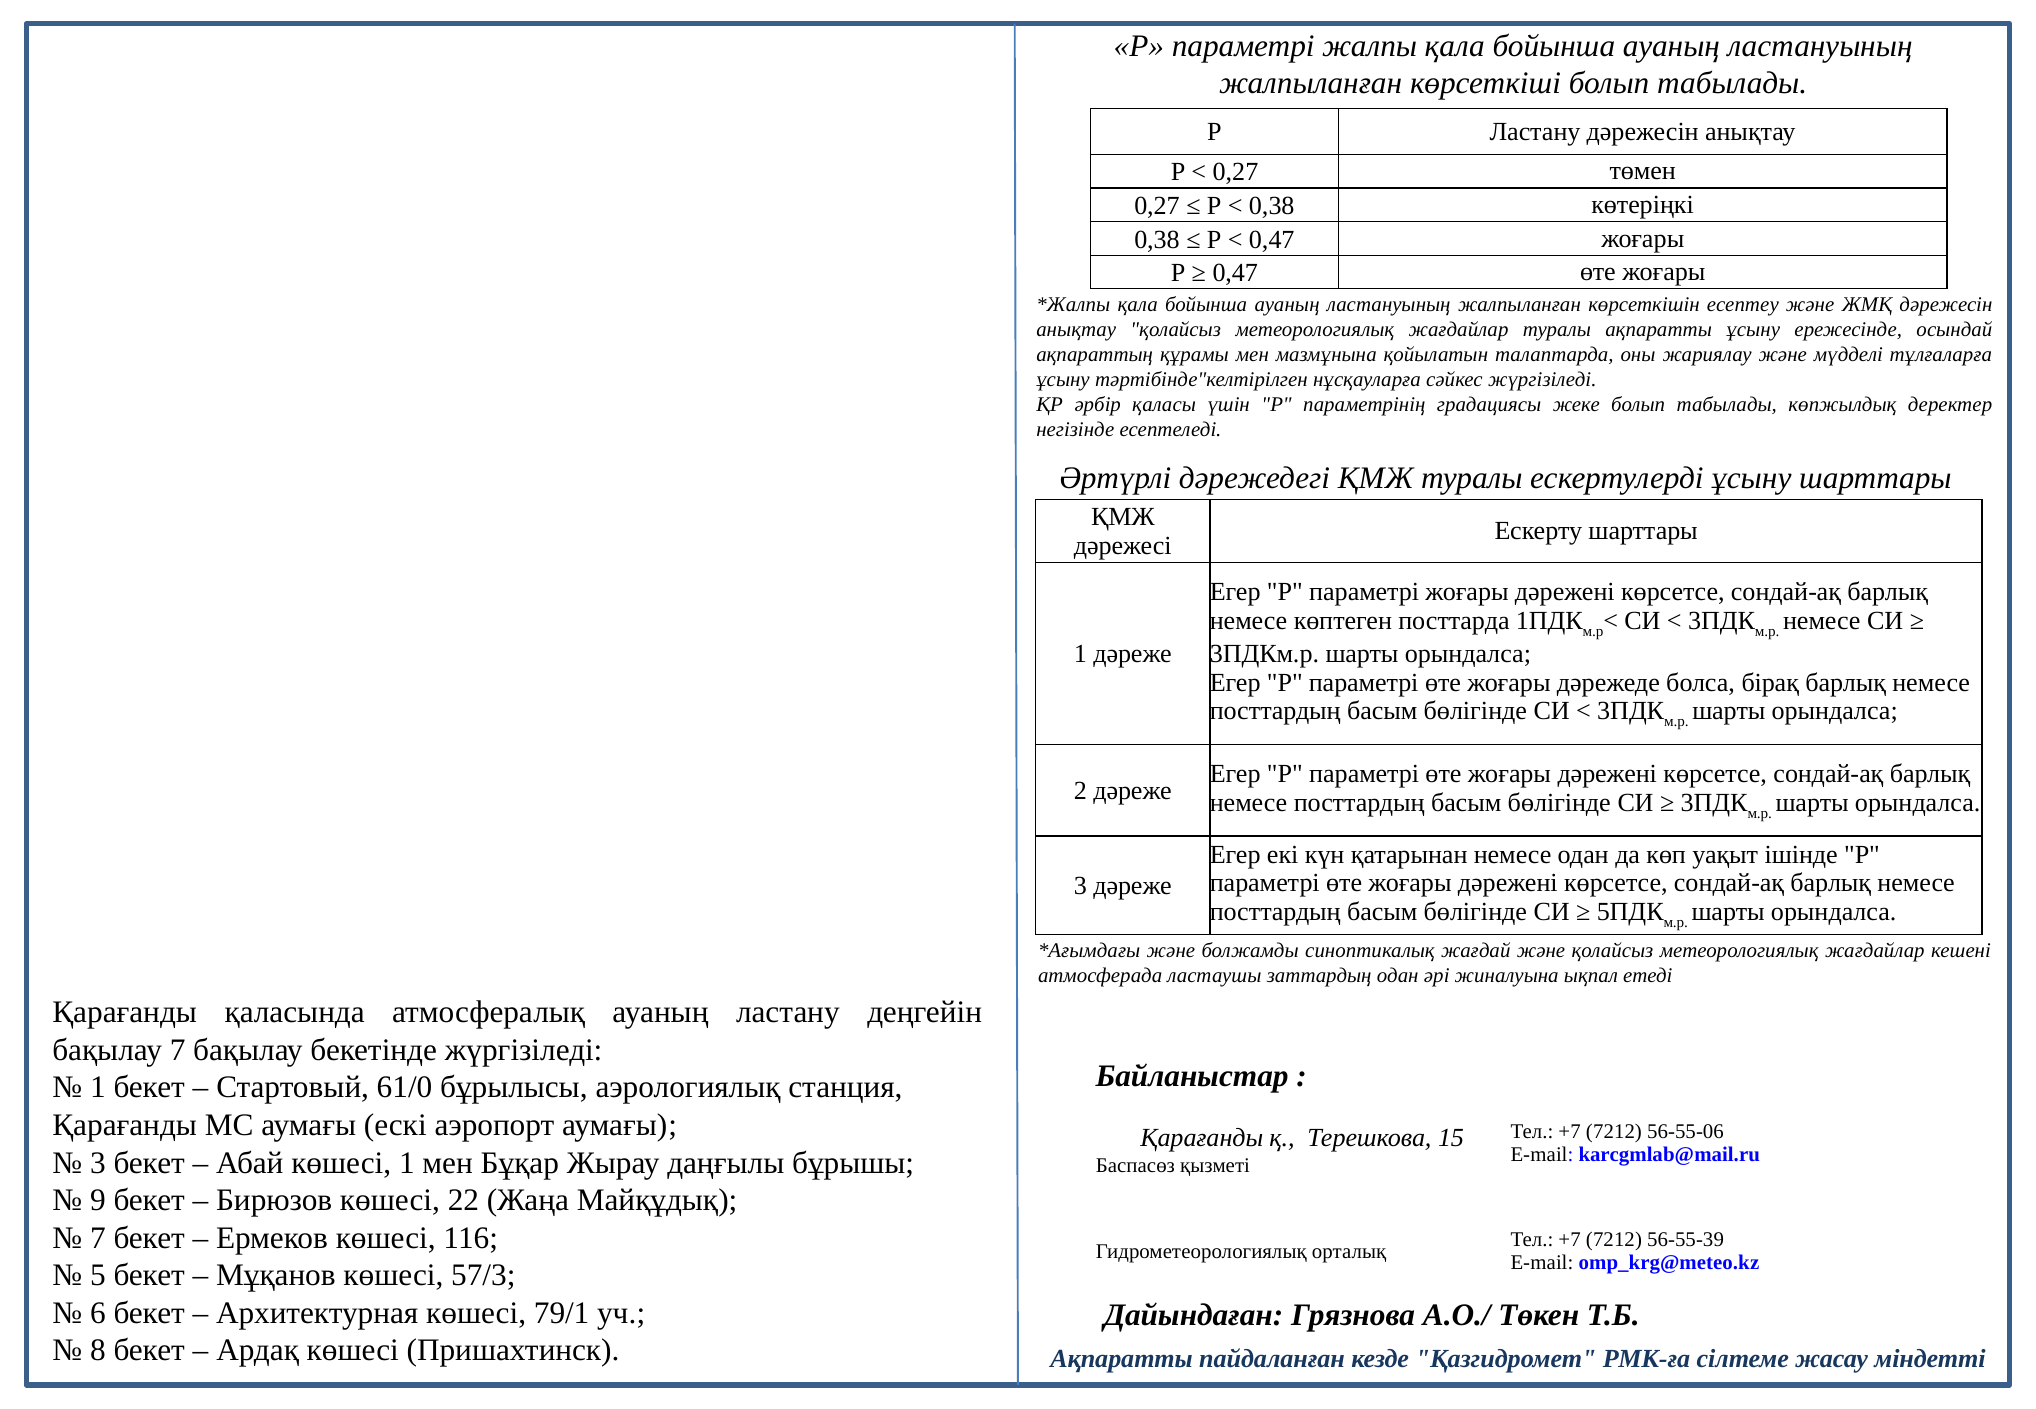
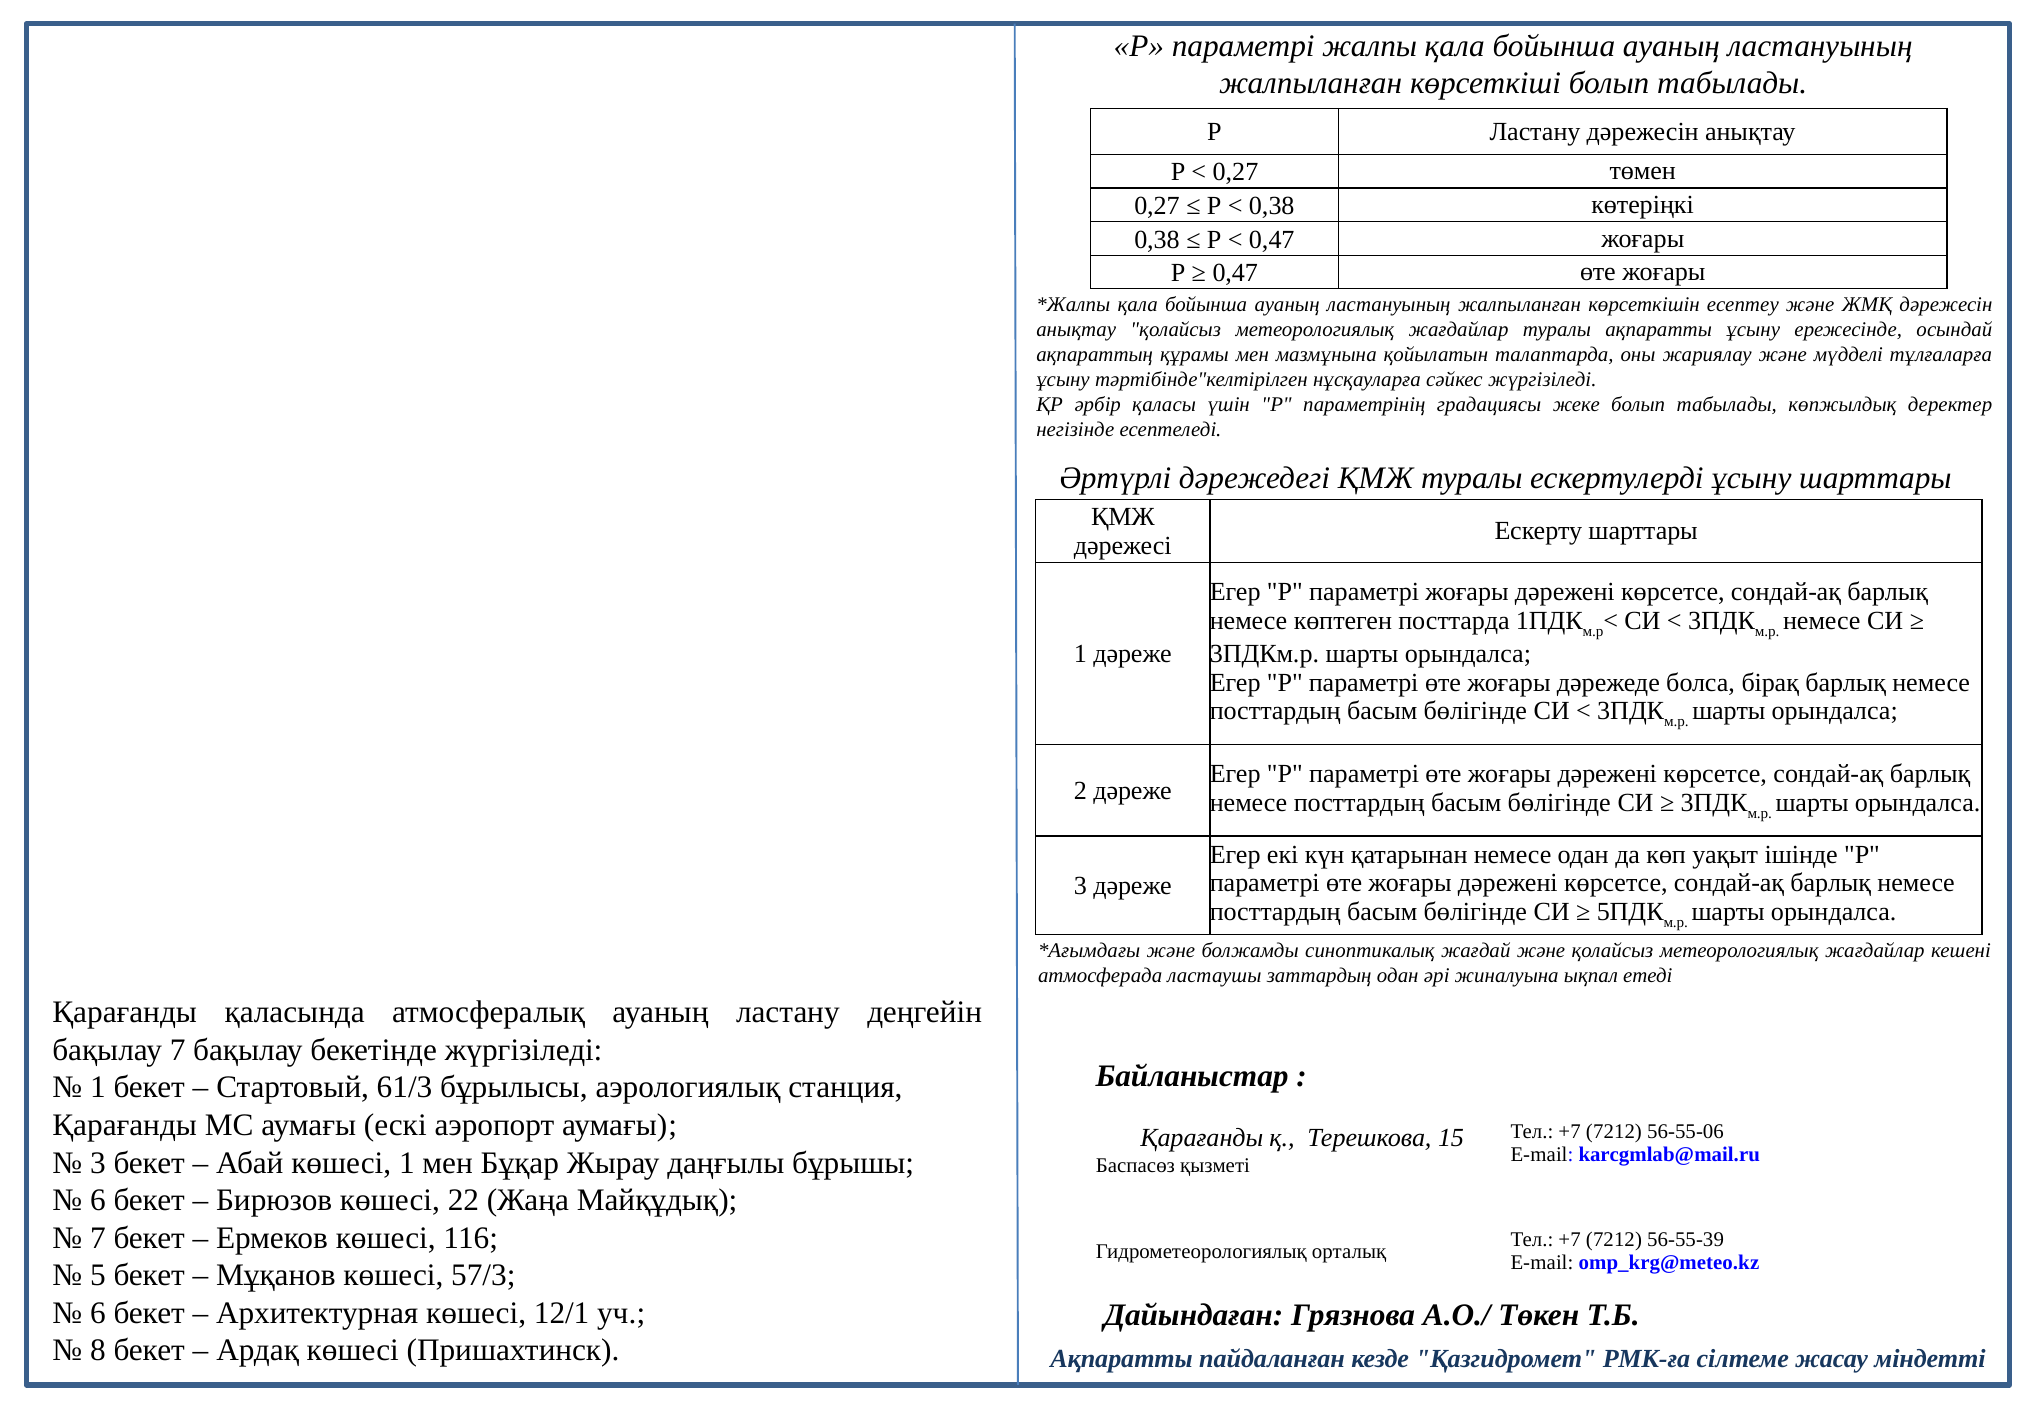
61/0: 61/0 -> 61/3
9 at (98, 1201): 9 -> 6
79/1: 79/1 -> 12/1
